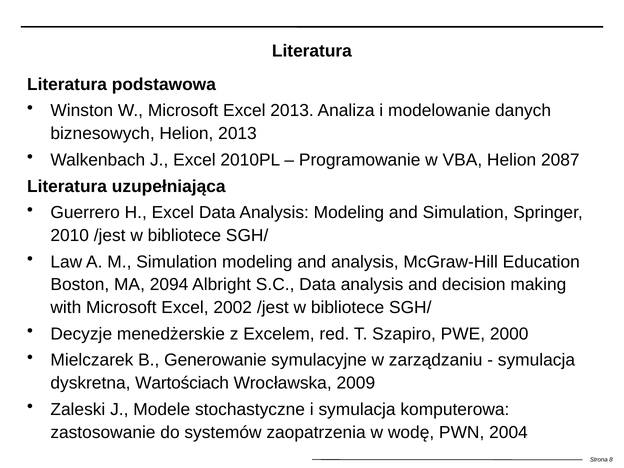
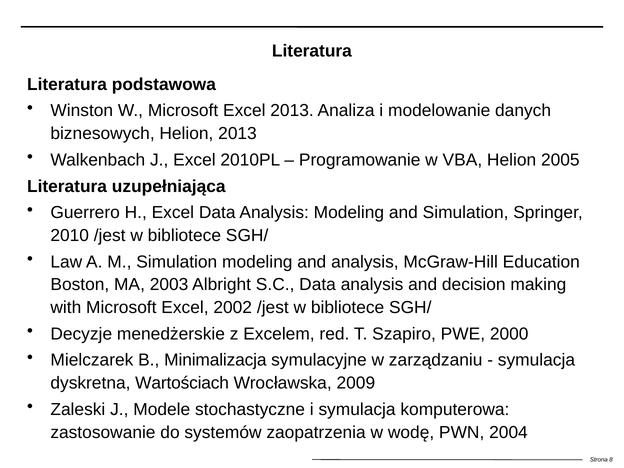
2087: 2087 -> 2005
2094: 2094 -> 2003
Generowanie: Generowanie -> Minimalizacja
